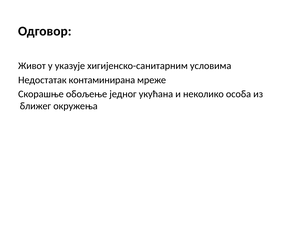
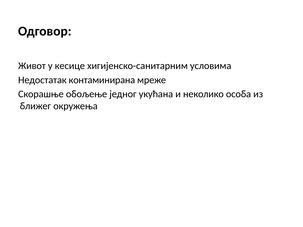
указује: указује -> кесице
